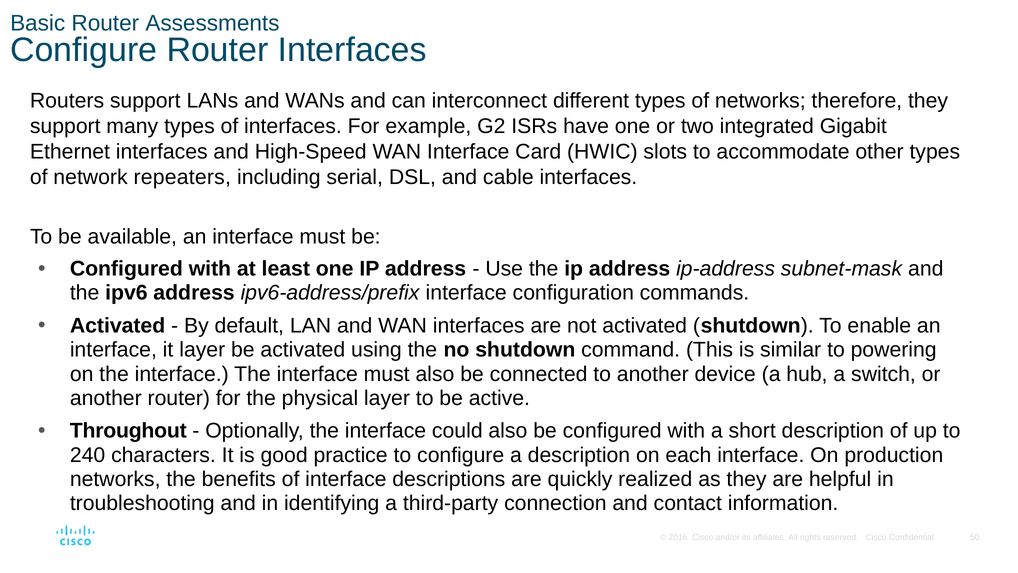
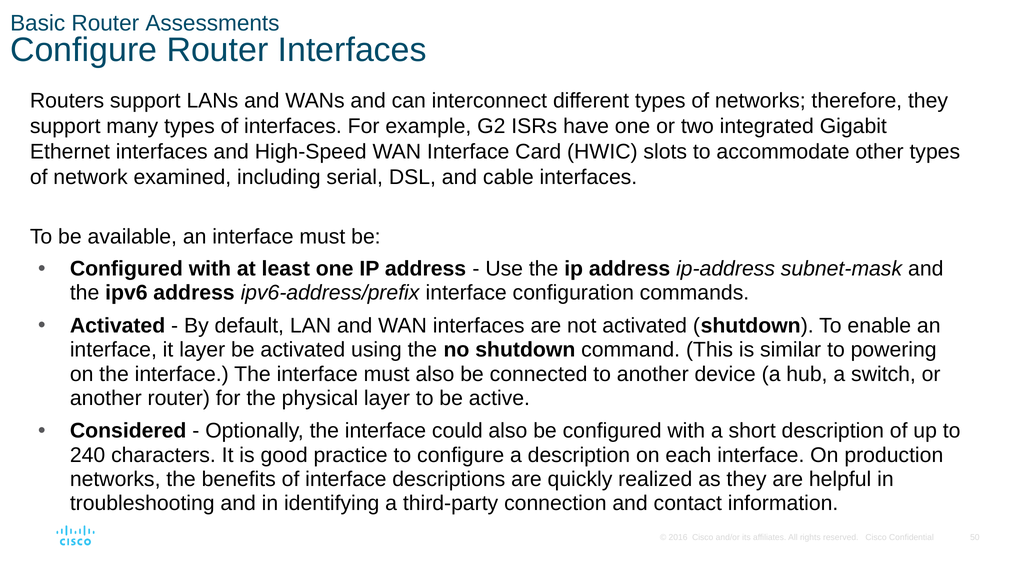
repeaters: repeaters -> examined
Throughout: Throughout -> Considered
